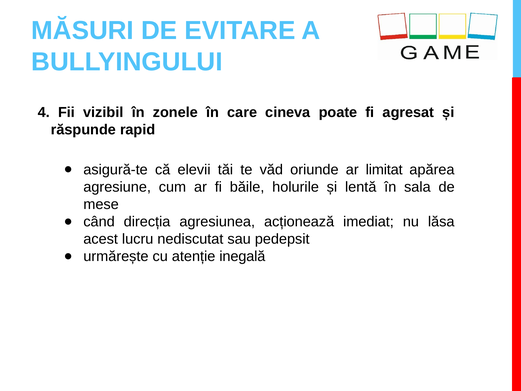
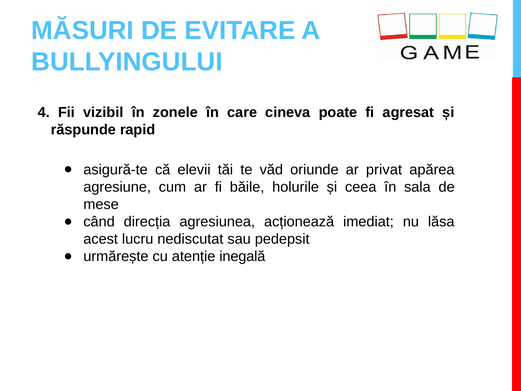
limitat: limitat -> privat
lentă: lentă -> ceea
